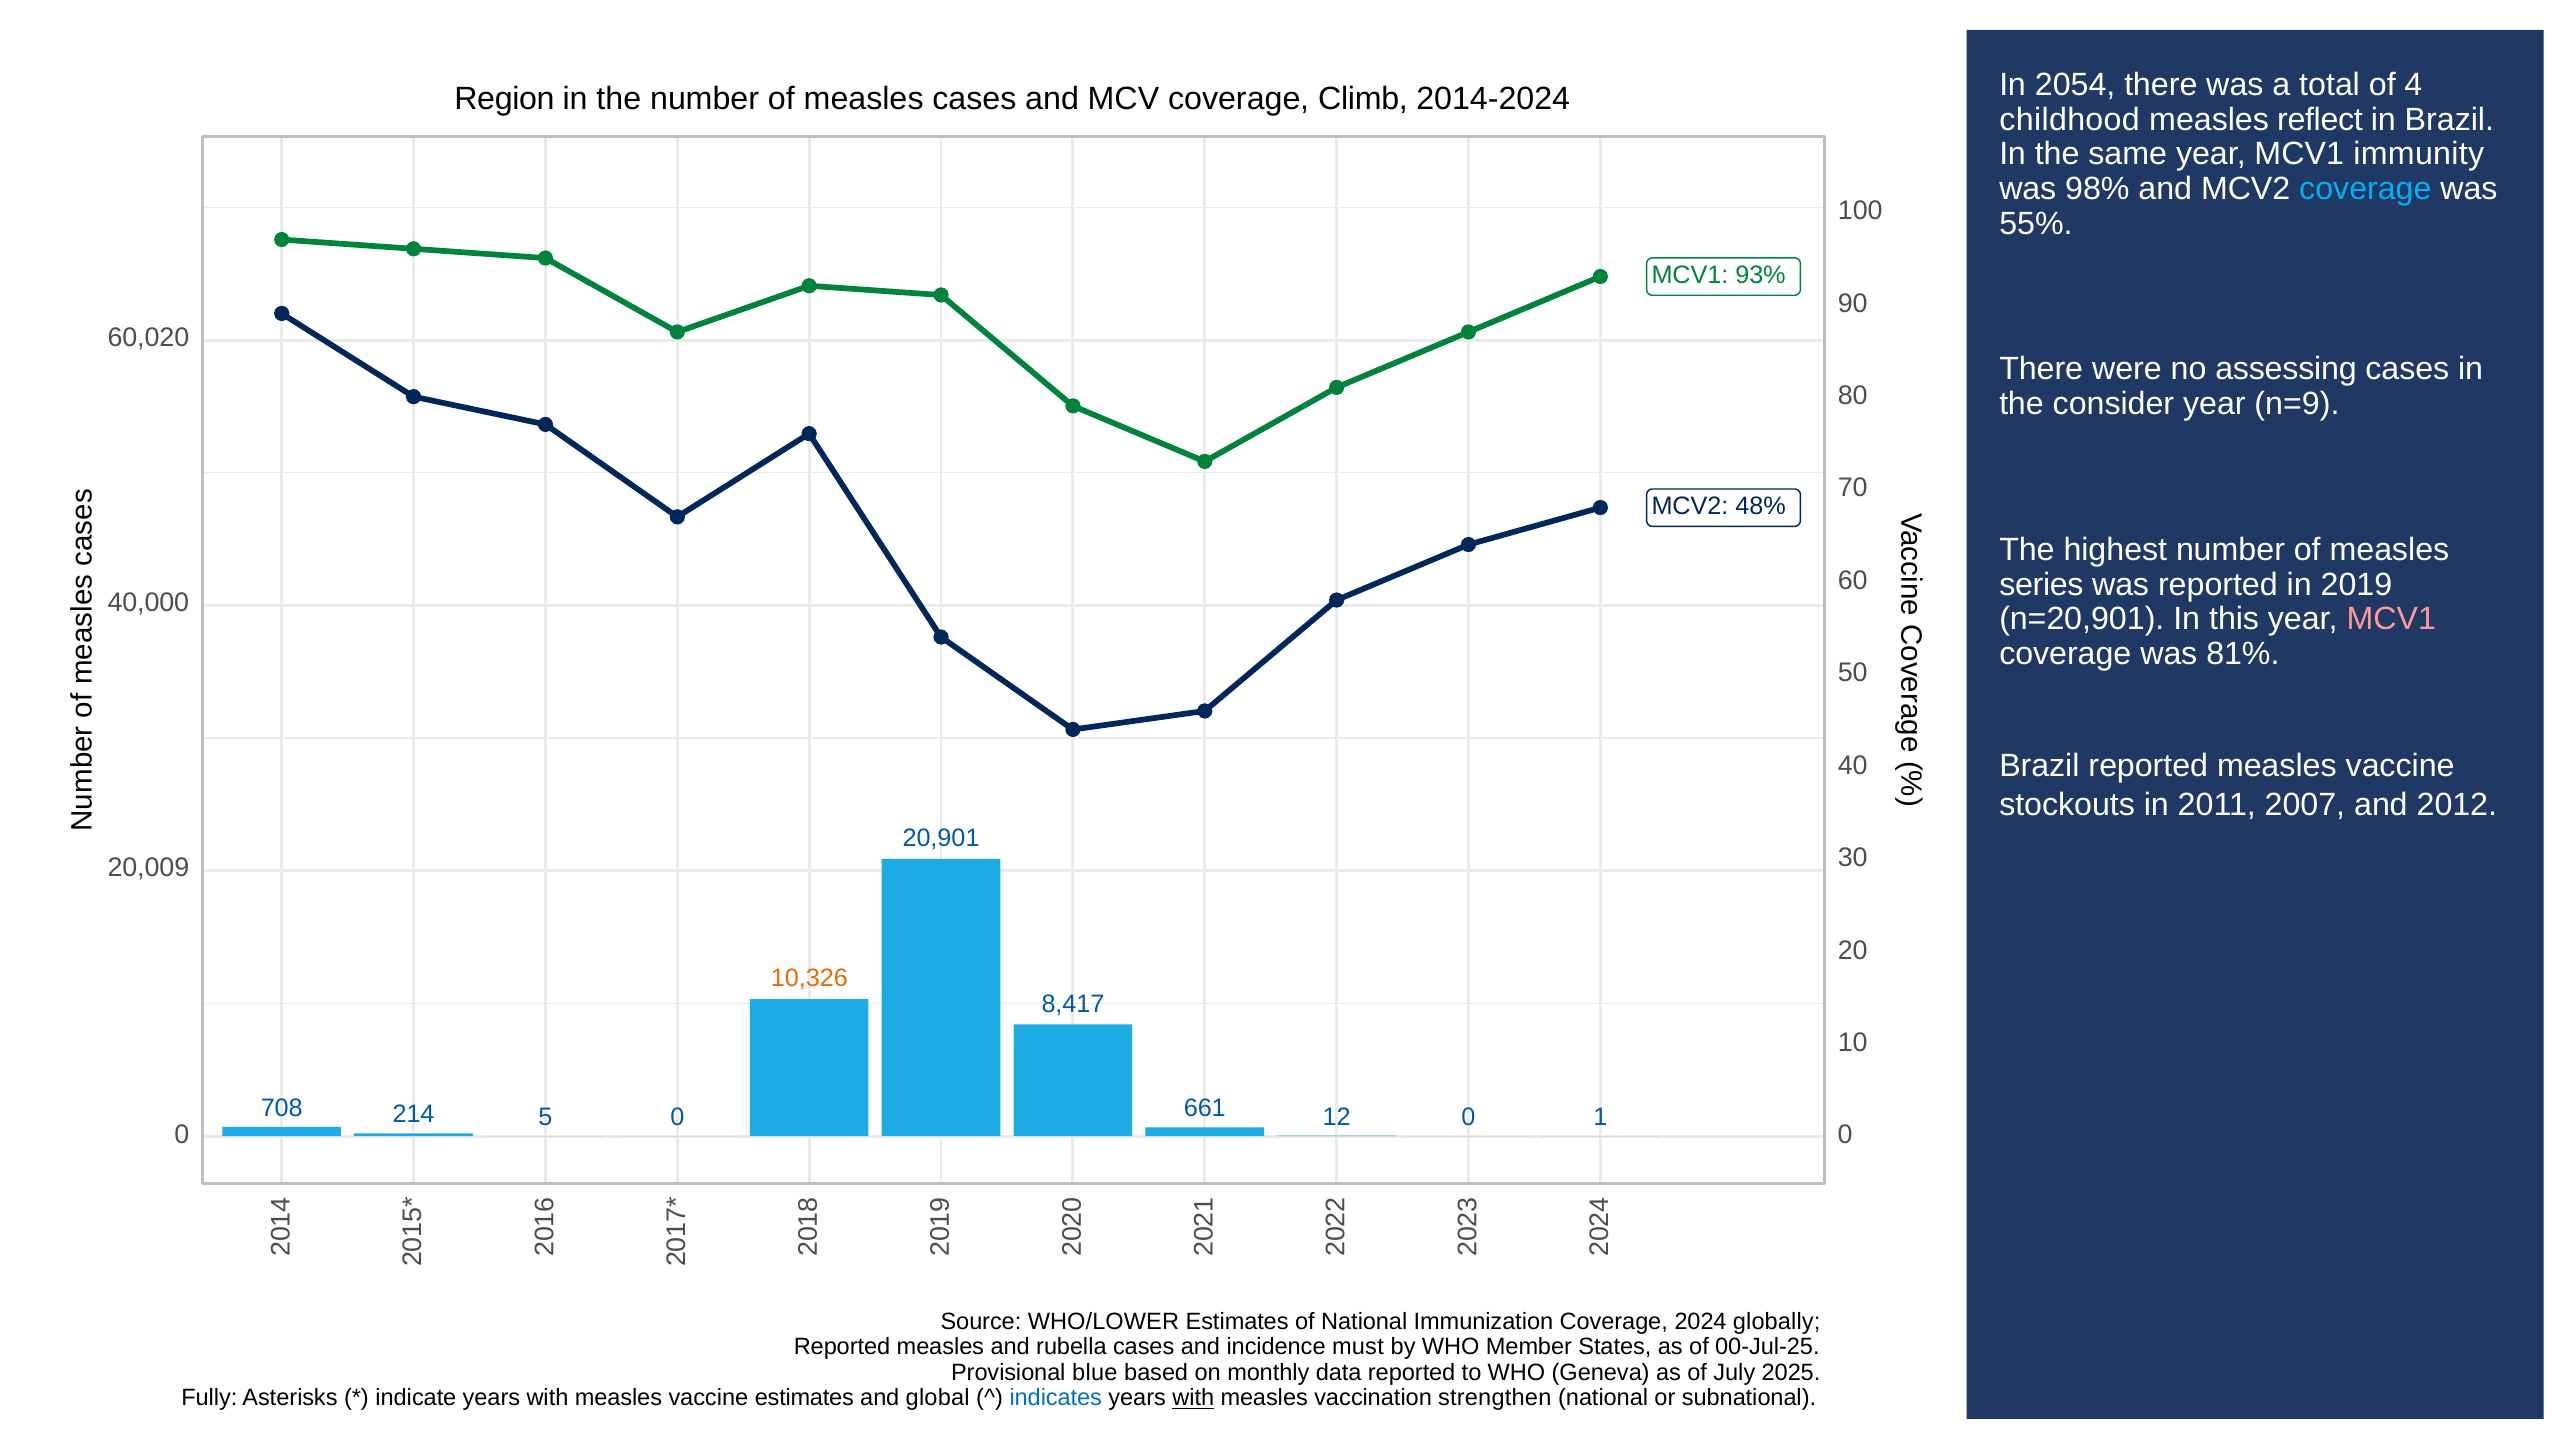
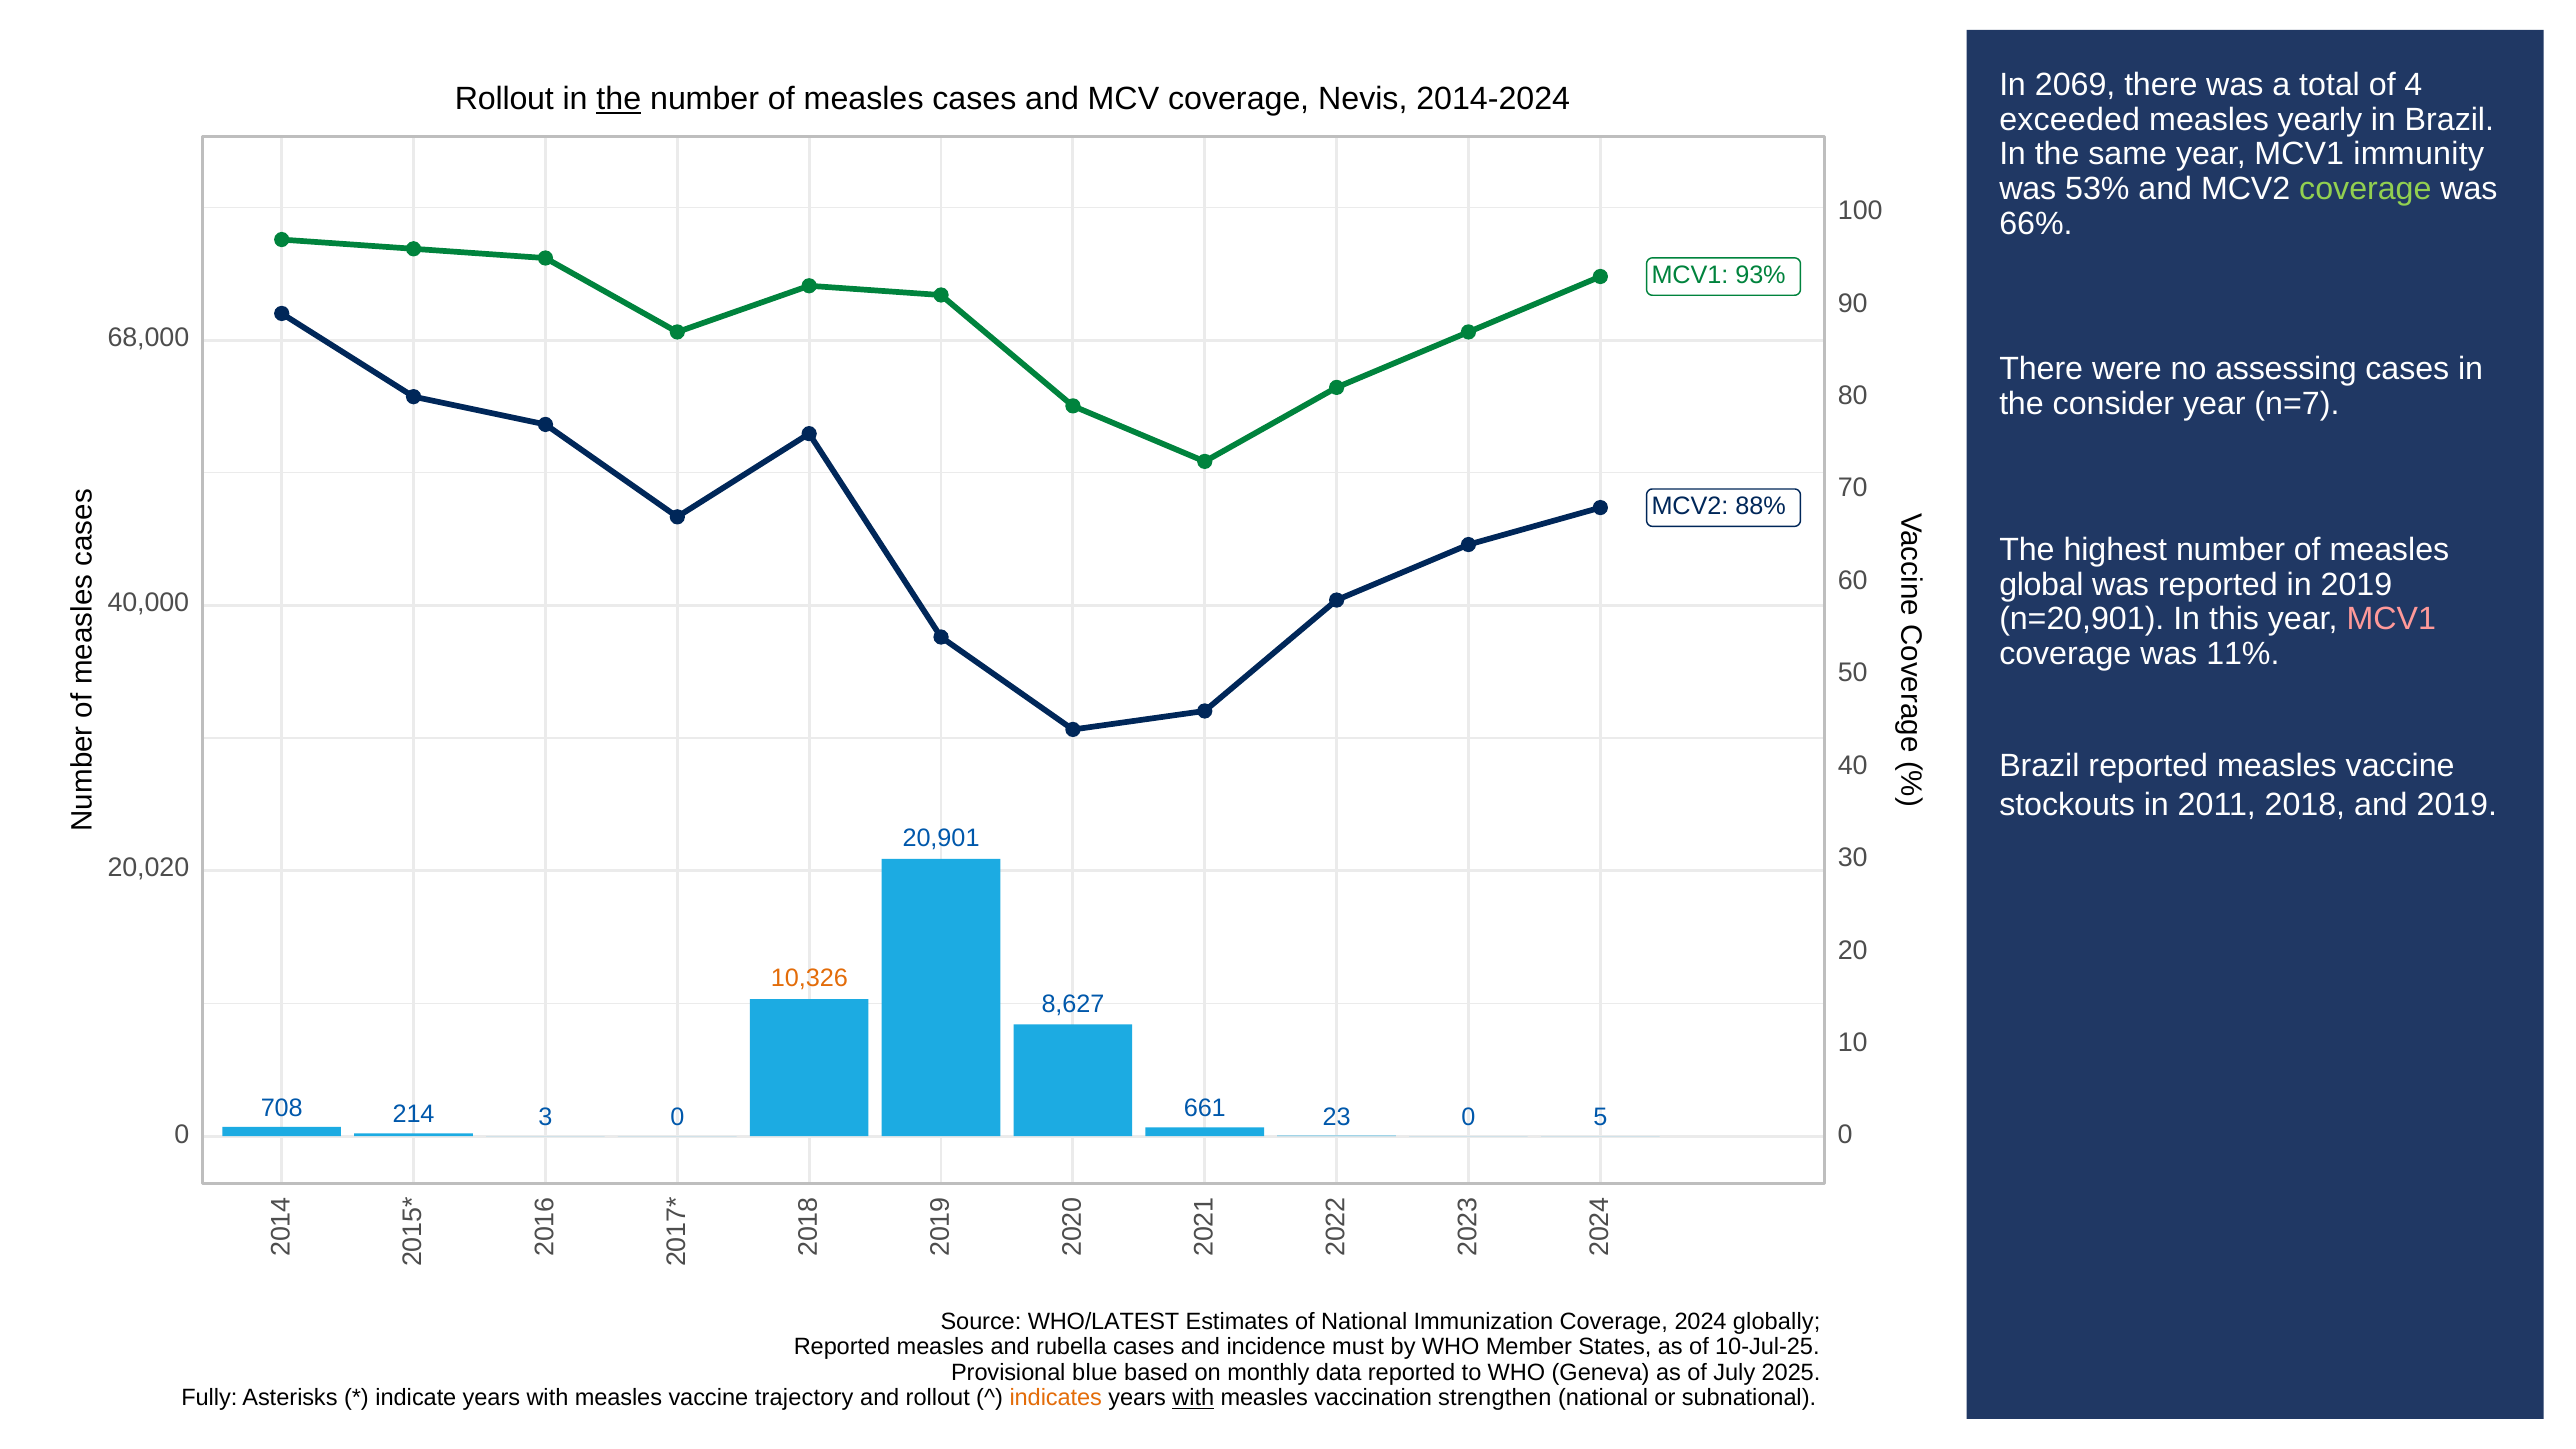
2054: 2054 -> 2069
Region at (504, 99): Region -> Rollout
the at (619, 99) underline: none -> present
Climb: Climb -> Nevis
childhood: childhood -> exceeded
reflect: reflect -> yearly
98%: 98% -> 53%
coverage at (2365, 189) colour: light blue -> light green
55%: 55% -> 66%
60,020: 60,020 -> 68,000
n=9: n=9 -> n=7
48%: 48% -> 88%
series: series -> global
81%: 81% -> 11%
2007: 2007 -> 2018
and 2012: 2012 -> 2019
20,009: 20,009 -> 20,020
8,417: 8,417 -> 8,627
214 5: 5 -> 3
12: 12 -> 23
1 at (1600, 1117): 1 -> 5
WHO/LOWER: WHO/LOWER -> WHO/LATEST
00-Jul-25: 00-Jul-25 -> 10-Jul-25
vaccine estimates: estimates -> trajectory
and global: global -> rollout
indicates colour: blue -> orange
